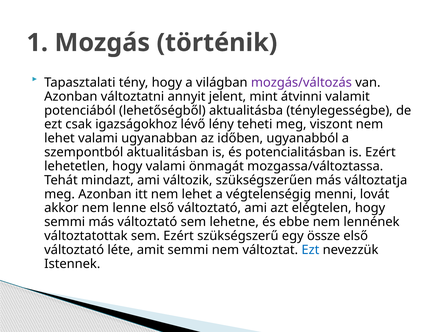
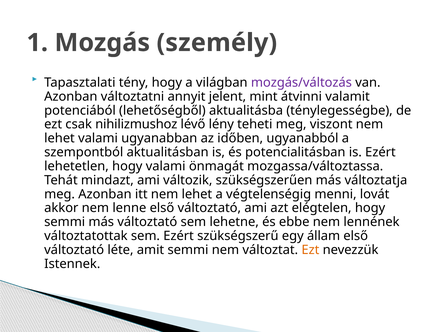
történik: történik -> személy
igazságokhoz: igazságokhoz -> nihilizmushoz
össze: össze -> állam
Ezt at (310, 250) colour: blue -> orange
